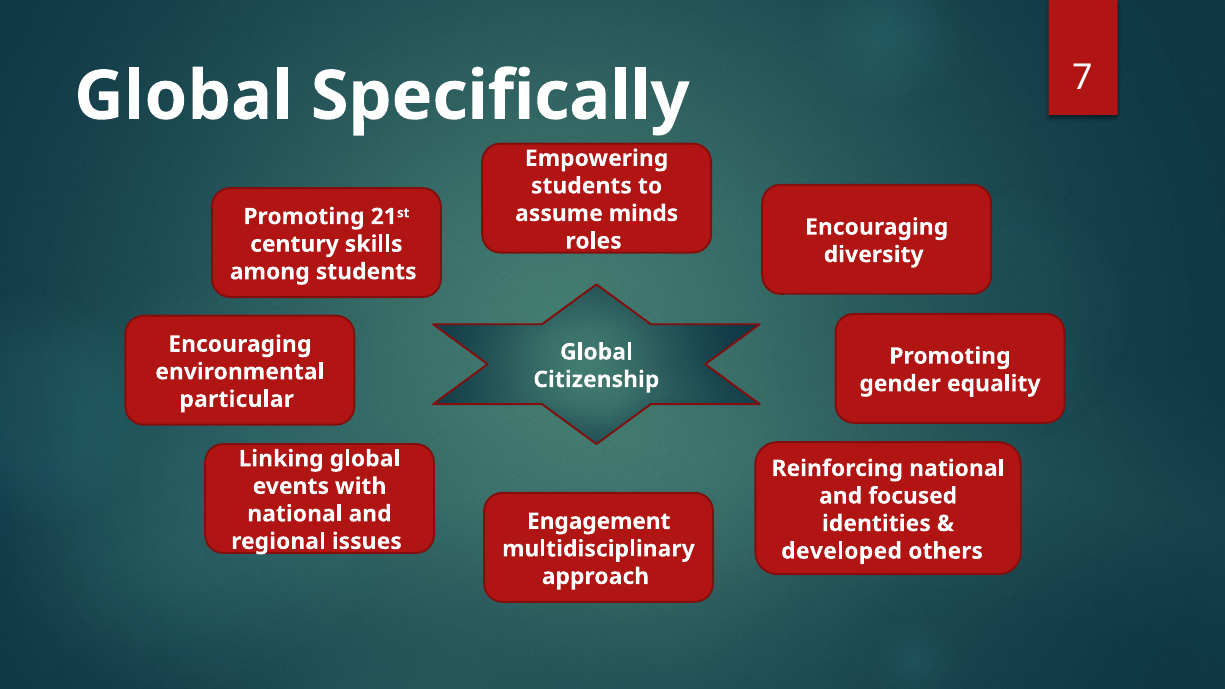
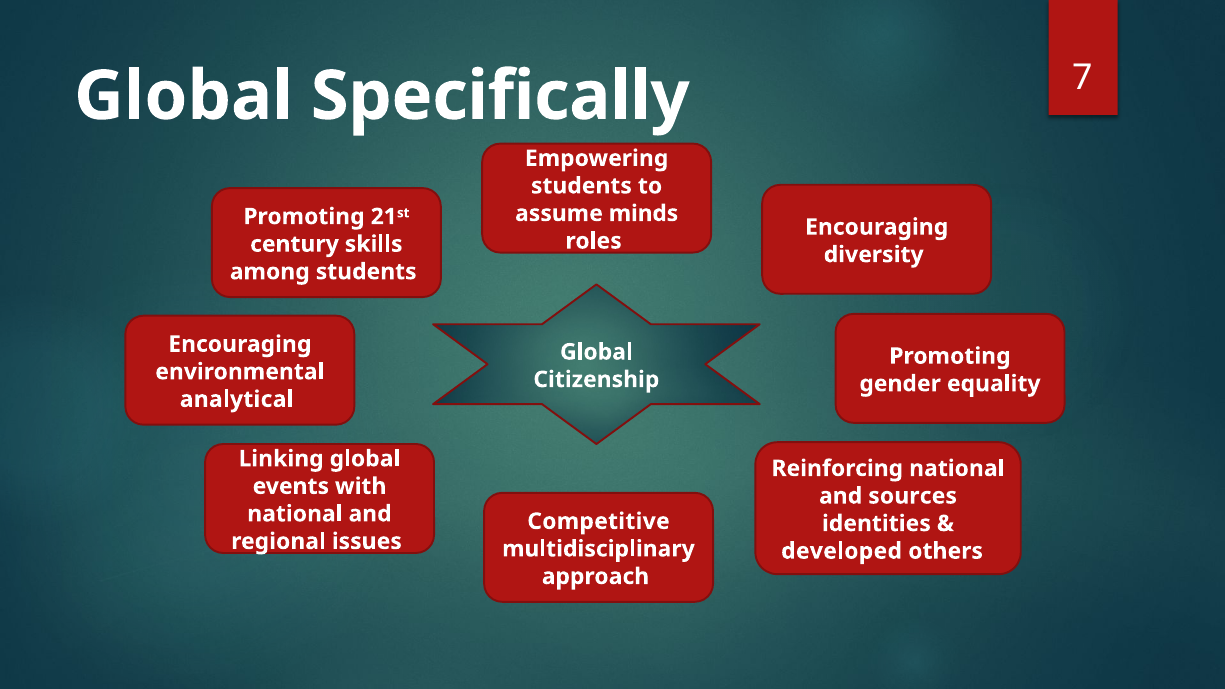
particular: particular -> analytical
focused: focused -> sources
Engagement: Engagement -> Competitive
